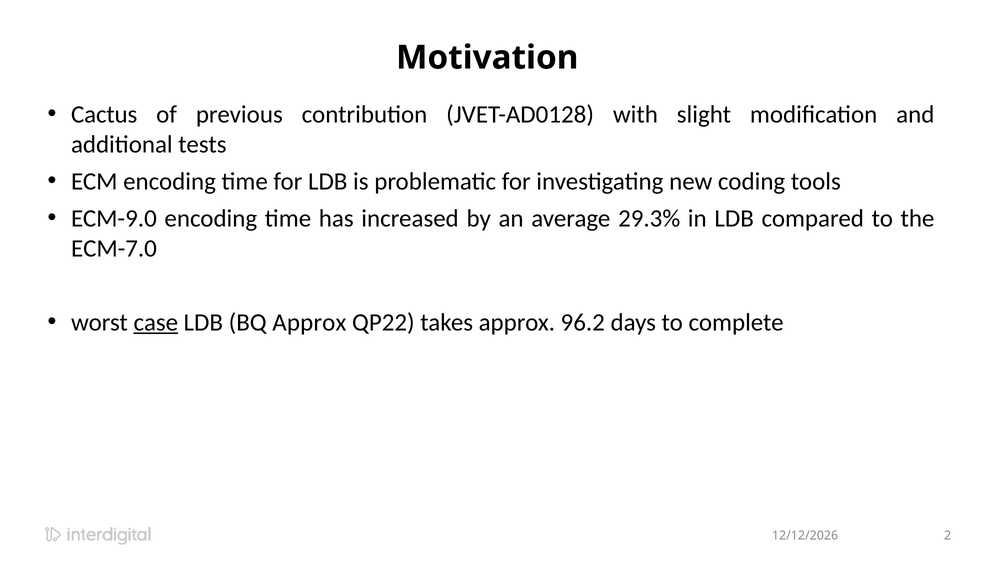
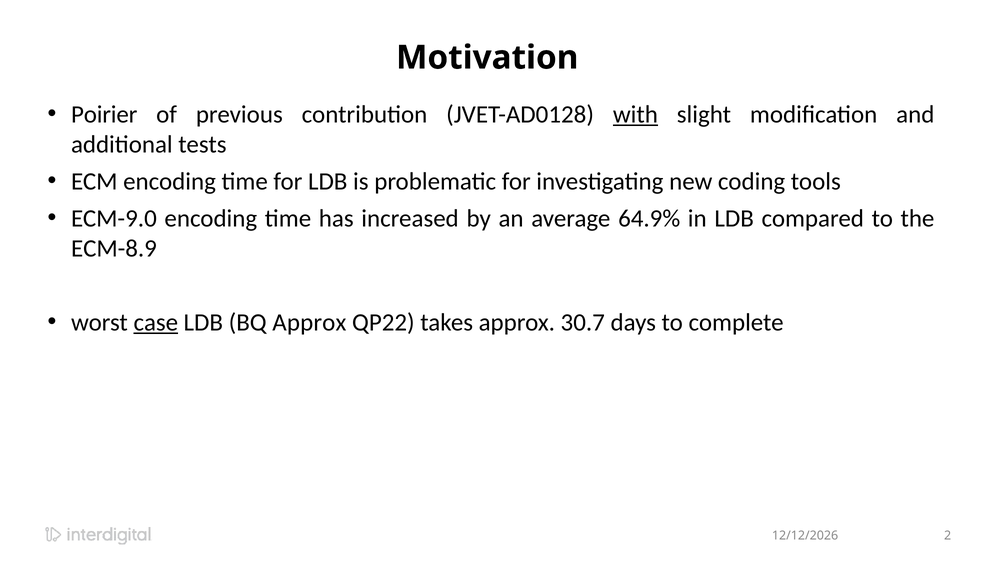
Cactus: Cactus -> Poirier
with underline: none -> present
29.3%: 29.3% -> 64.9%
ECM-7.0: ECM-7.0 -> ECM-8.9
96.2: 96.2 -> 30.7
